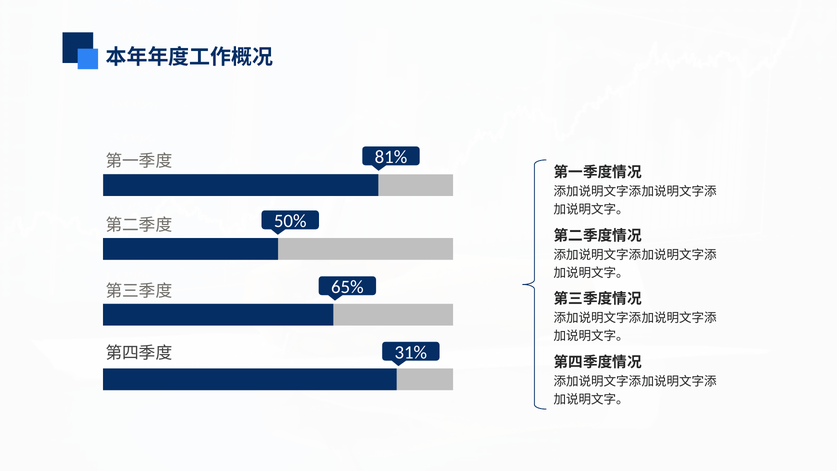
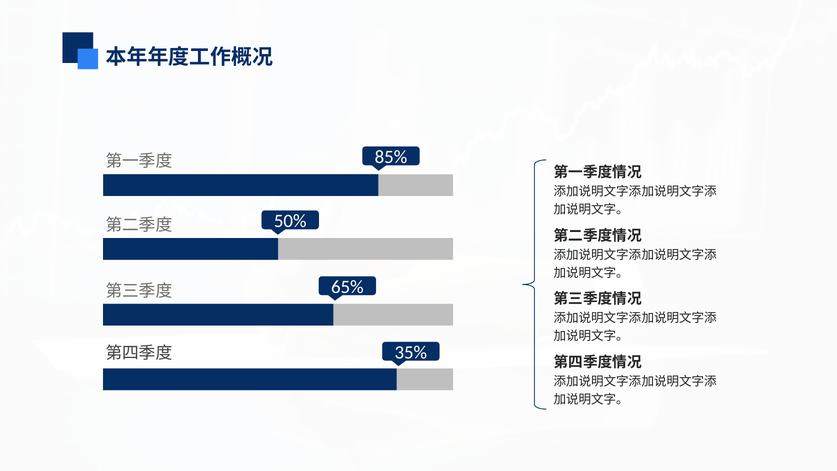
81%: 81% -> 85%
31%: 31% -> 35%
